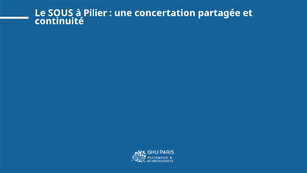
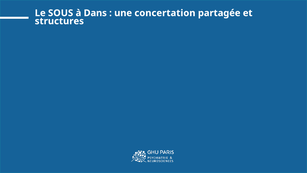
Pilier: Pilier -> Dans
continuité: continuité -> structures
